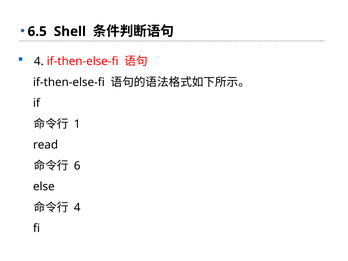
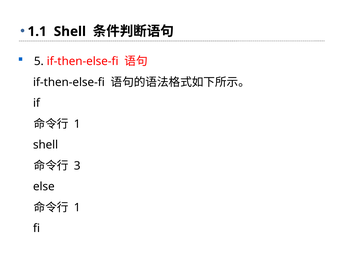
6.5: 6.5 -> 1.1
4 at (39, 61): 4 -> 5
read at (46, 145): read -> shell
6: 6 -> 3
4 at (77, 207): 4 -> 1
